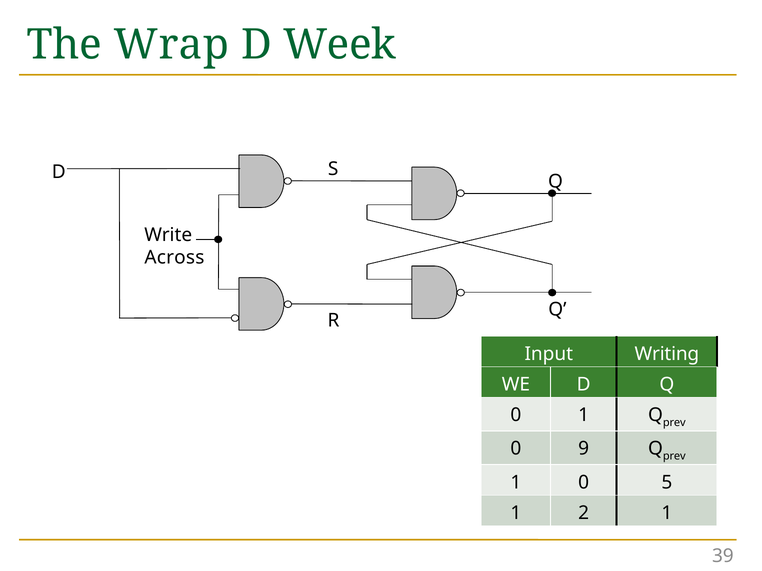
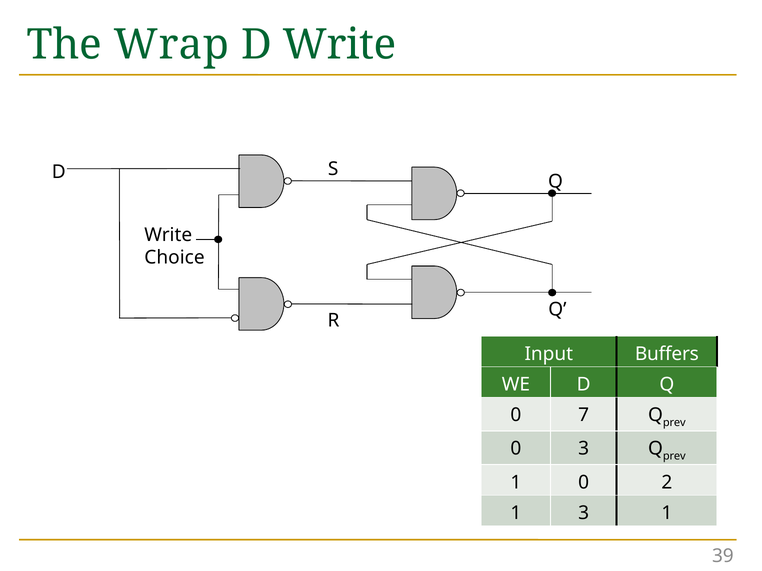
D Week: Week -> Write
Across: Across -> Choice
Writing: Writing -> Buffers
0 1: 1 -> 7
0 9: 9 -> 3
5: 5 -> 2
1 2: 2 -> 3
